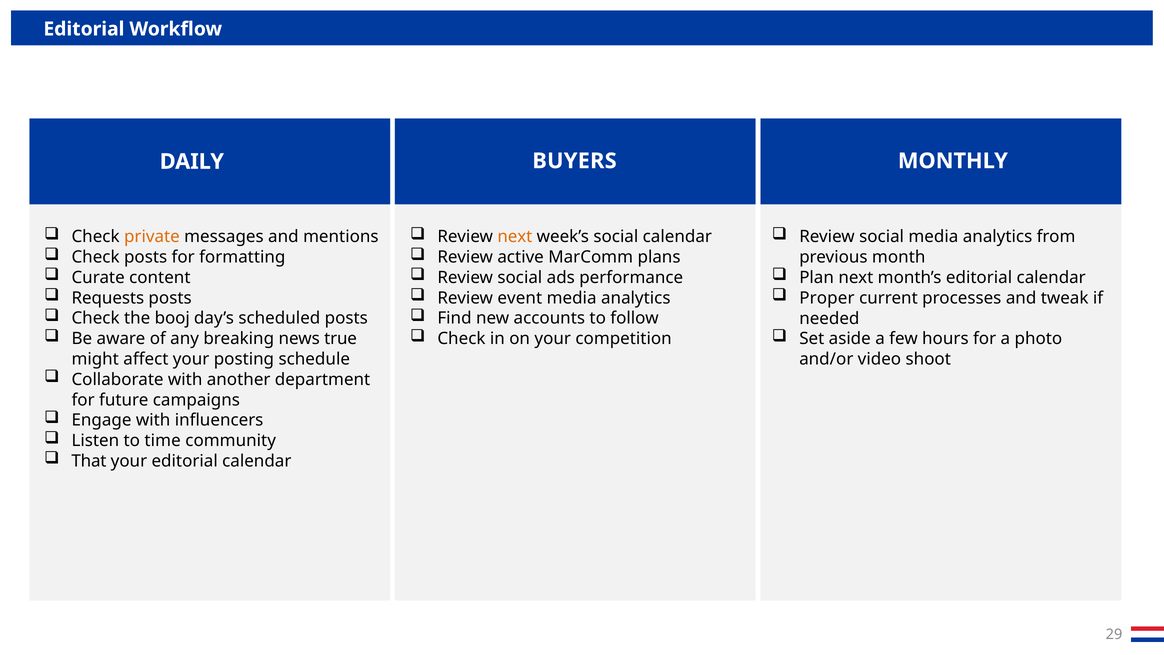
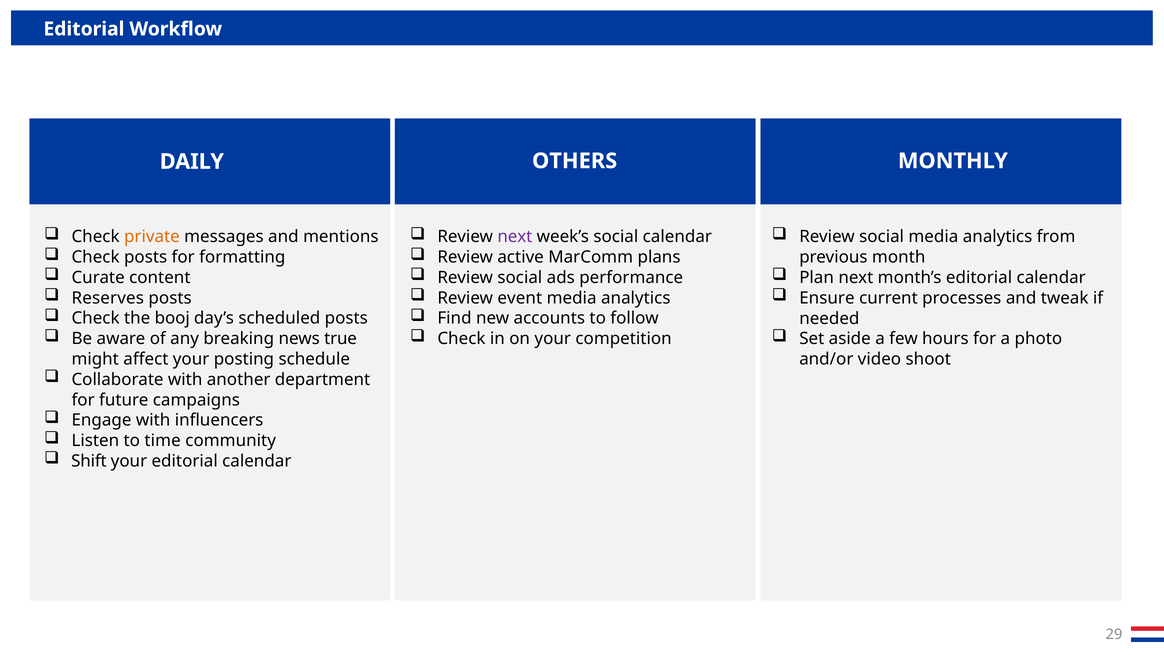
BUYERS: BUYERS -> OTHERS
next at (515, 237) colour: orange -> purple
Requests: Requests -> Reserves
Proper: Proper -> Ensure
That: That -> Shift
